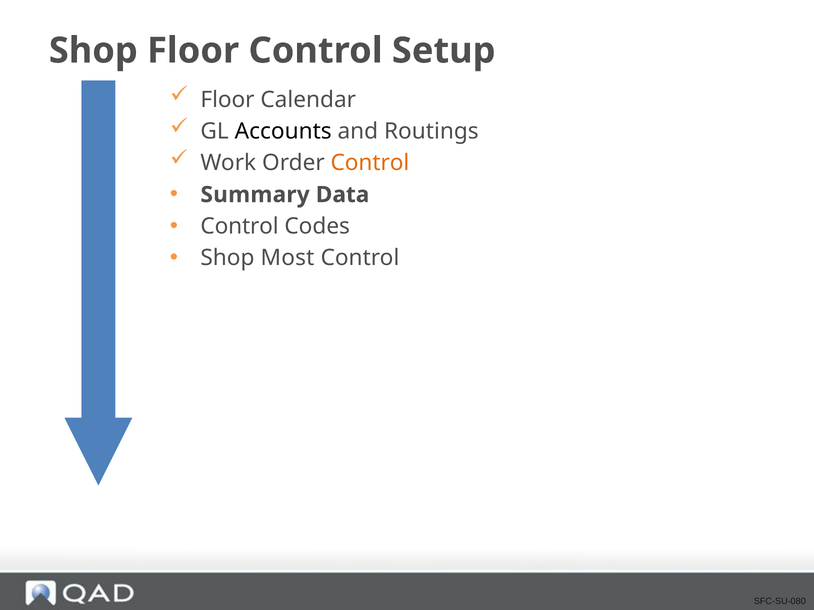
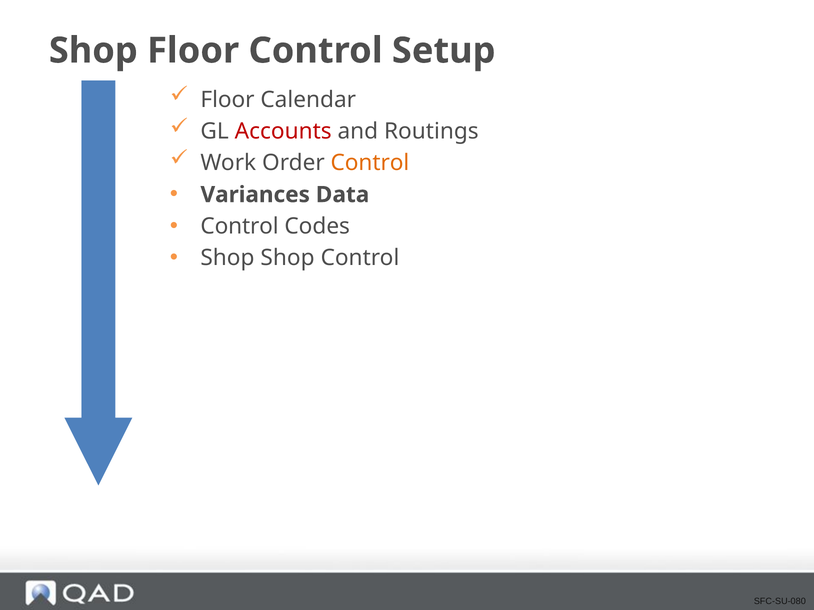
Accounts colour: black -> red
Summary: Summary -> Variances
Shop Most: Most -> Shop
